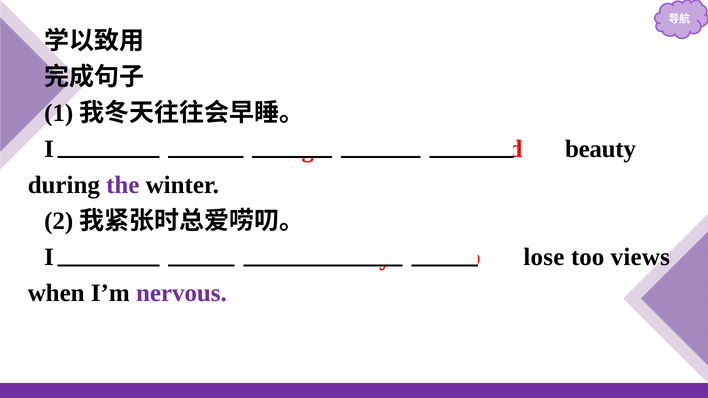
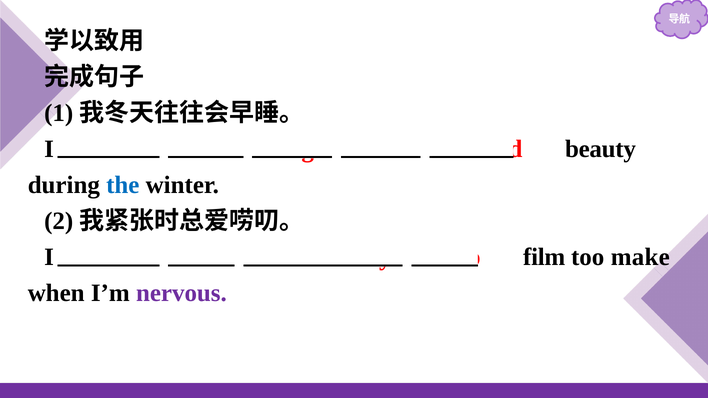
the colour: purple -> blue
lose: lose -> film
views: views -> make
